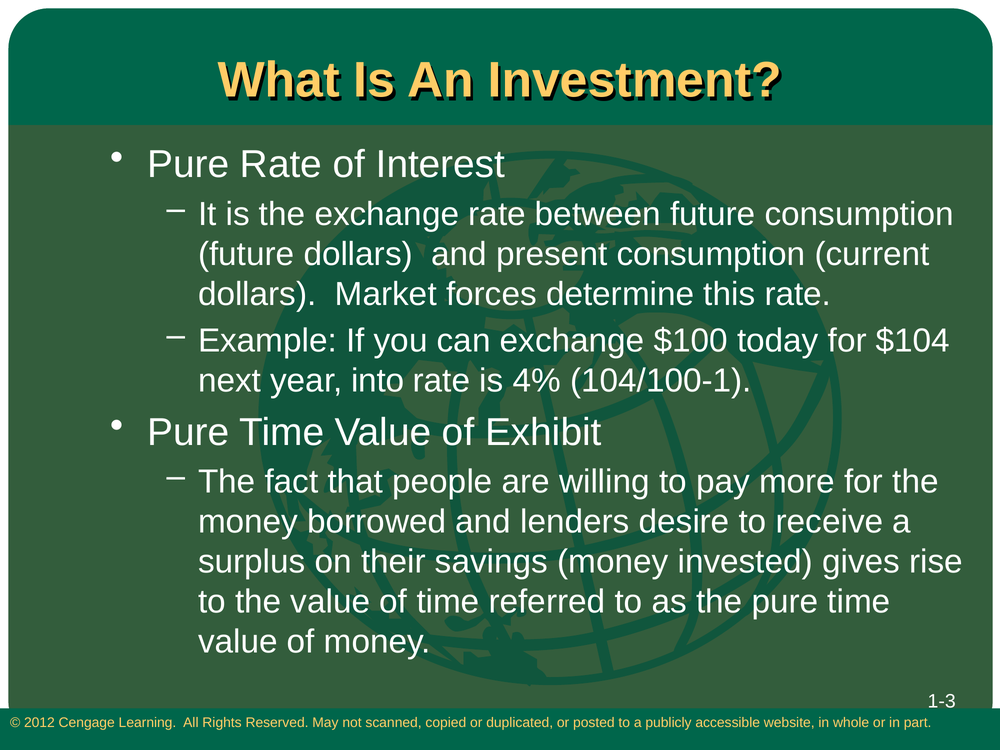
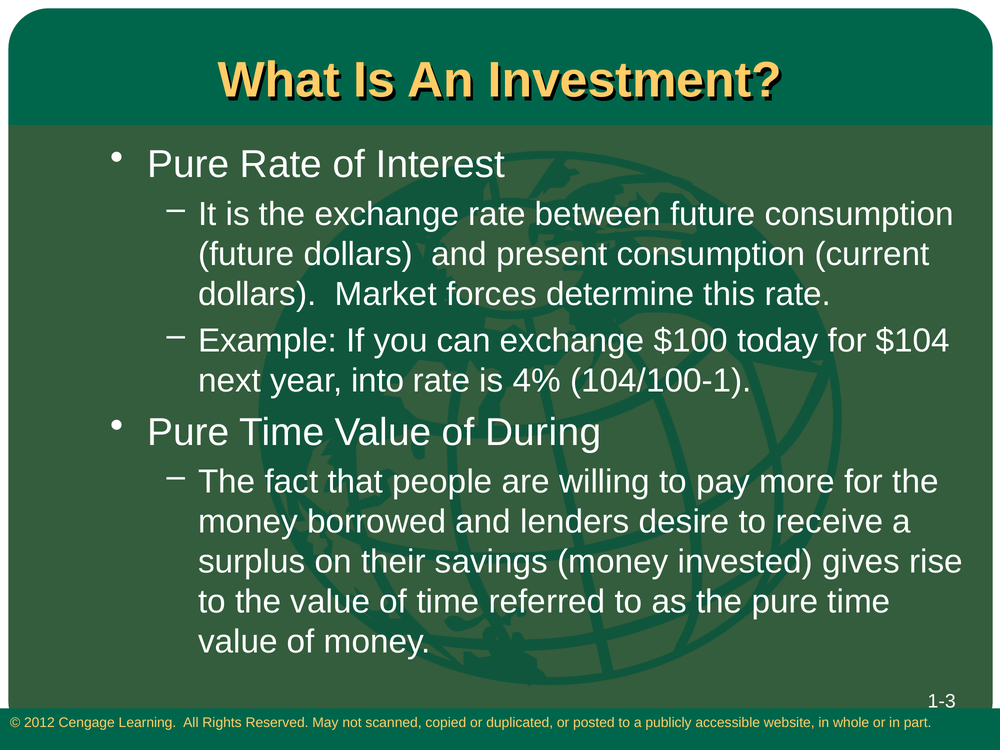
Exhibit: Exhibit -> During
